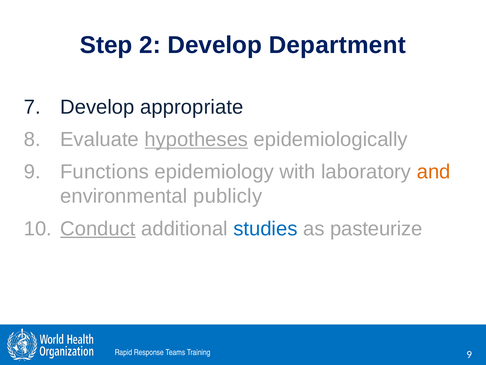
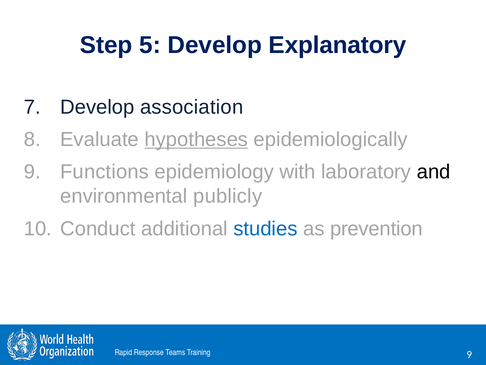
2: 2 -> 5
Department: Department -> Explanatory
appropriate: appropriate -> association
and colour: orange -> black
Conduct underline: present -> none
pasteurize: pasteurize -> prevention
